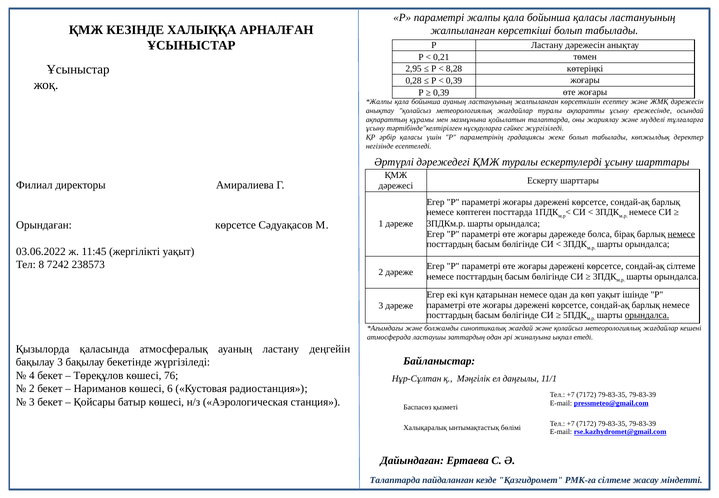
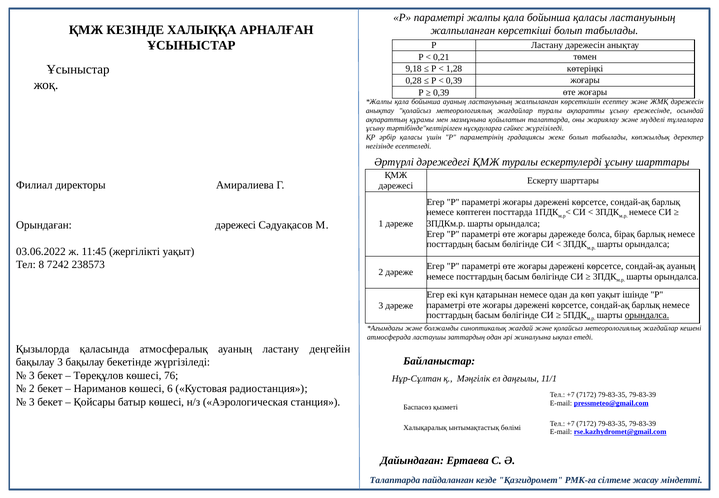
2,95: 2,95 -> 9,18
8,28: 8,28 -> 1,28
Орындаған көрсетсе: көрсетсе -> дәрежесі
немесе at (681, 234) underline: present -> none
сондай-ақ сілтеме: сілтеме -> ауаның
4 at (32, 375): 4 -> 3
